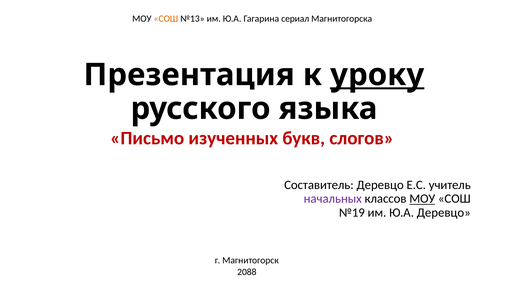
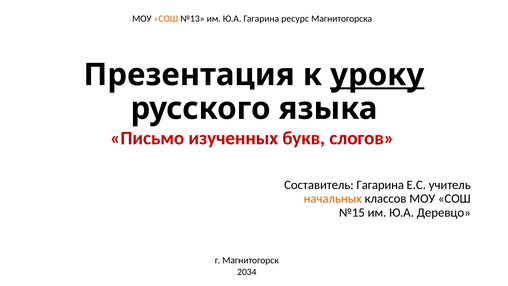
сериал: сериал -> ресурс
Составитель Деревцо: Деревцо -> Гагарина
начальных colour: purple -> orange
МОУ at (422, 199) underline: present -> none
№19: №19 -> №15
2088: 2088 -> 2034
